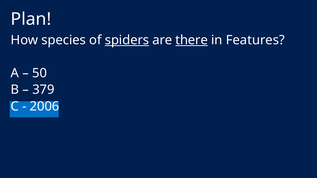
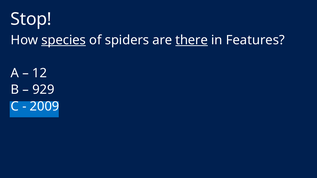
Plan: Plan -> Stop
species underline: none -> present
spiders underline: present -> none
50: 50 -> 12
379: 379 -> 929
2006: 2006 -> 2009
